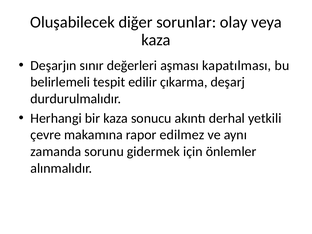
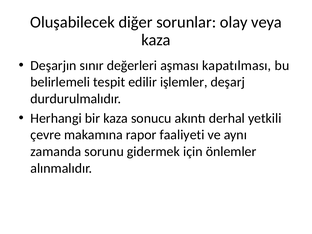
çıkarma: çıkarma -> işlemler
edilmez: edilmez -> faaliyeti
